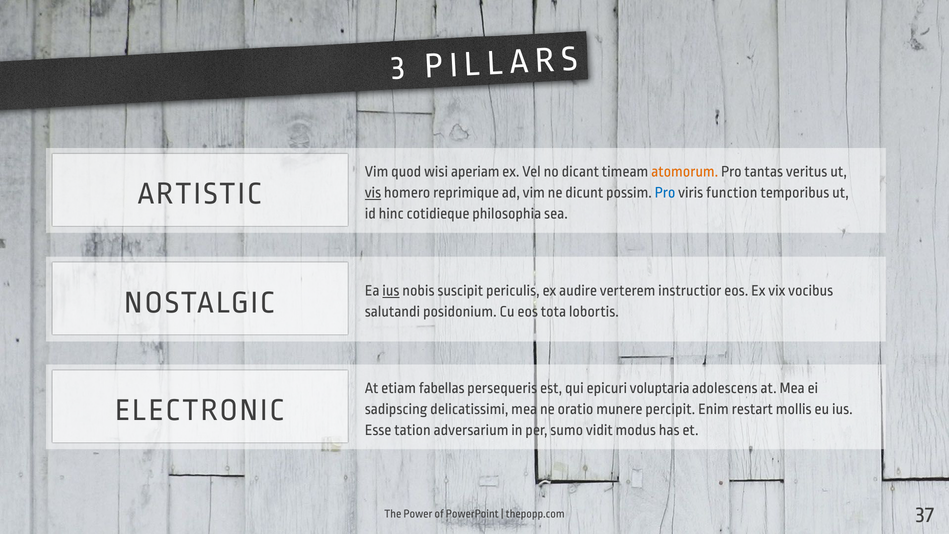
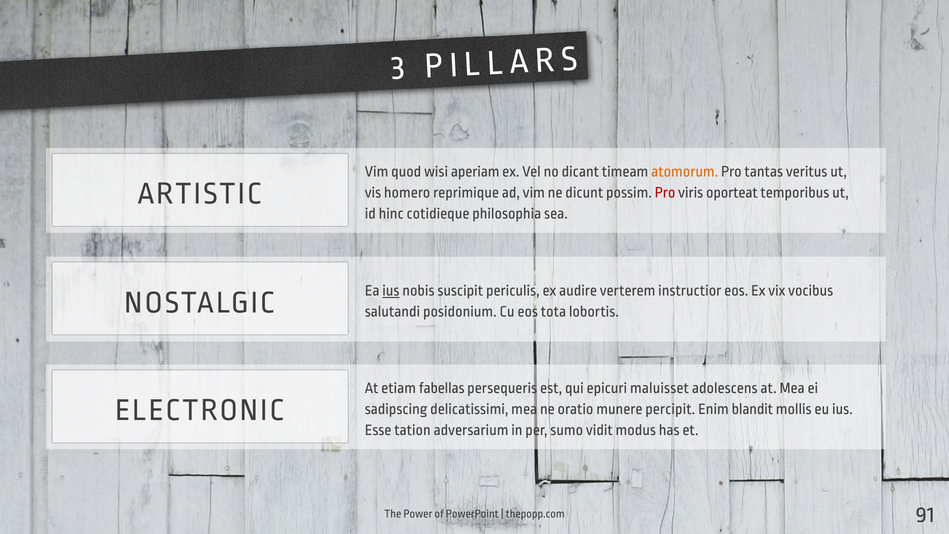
vis underline: present -> none
Pro at (665, 192) colour: blue -> red
function: function -> oporteat
voluptaria: voluptaria -> maluisset
restart: restart -> blandit
37: 37 -> 91
